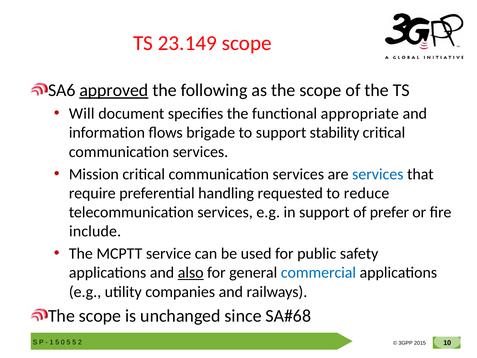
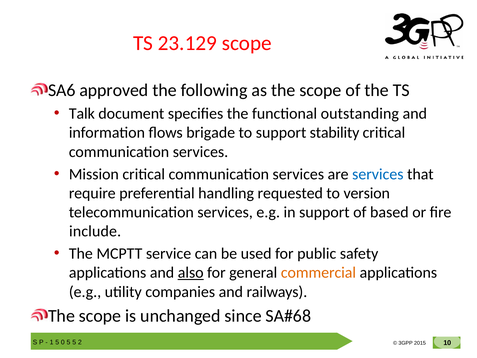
23.149: 23.149 -> 23.129
approved underline: present -> none
Will: Will -> Talk
appropriate: appropriate -> outstanding
reduce: reduce -> version
prefer: prefer -> based
commercial colour: blue -> orange
